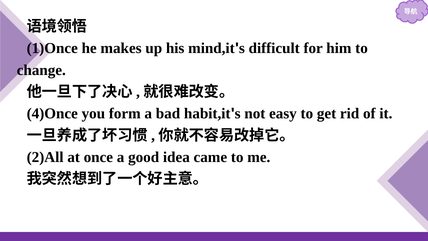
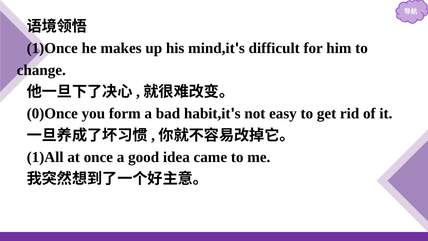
4)Once: 4)Once -> 0)Once
2)All: 2)All -> 1)All
